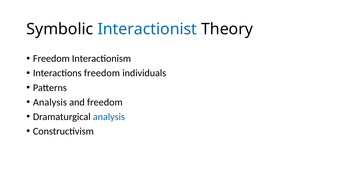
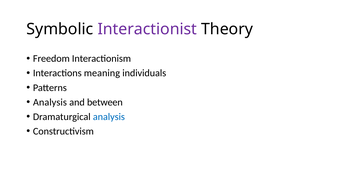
Interactionist colour: blue -> purple
Interactions freedom: freedom -> meaning
and freedom: freedom -> between
